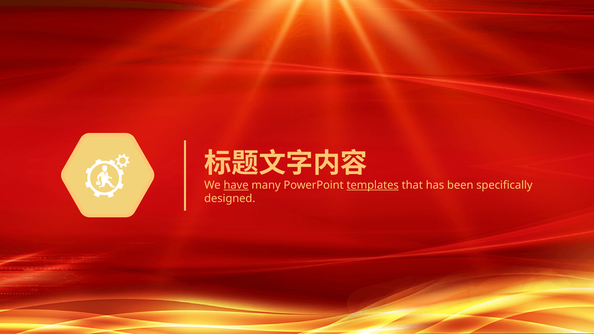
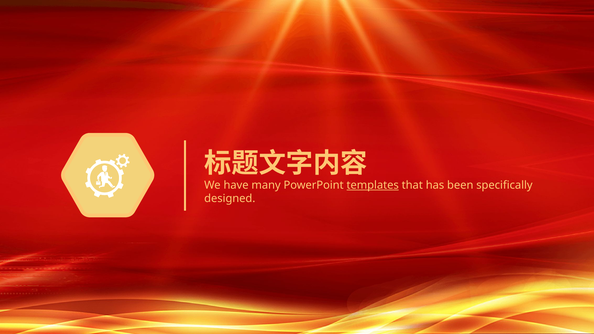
have underline: present -> none
